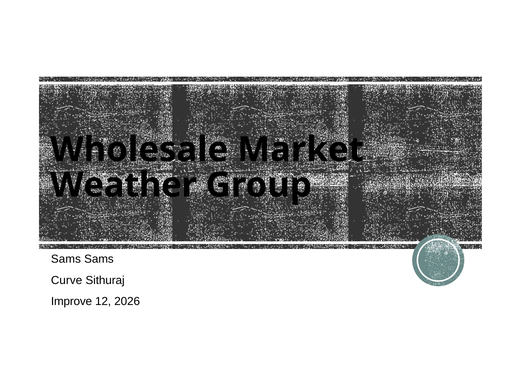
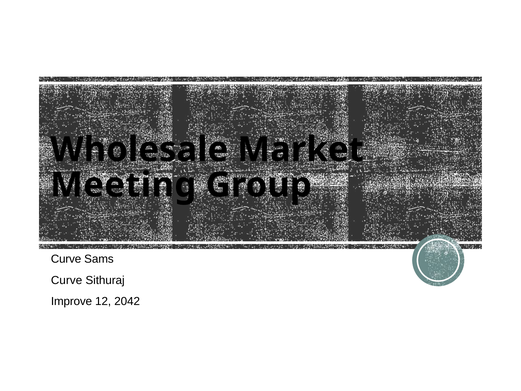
Weather: Weather -> Meeting
Sams at (66, 259): Sams -> Curve
2026: 2026 -> 2042
